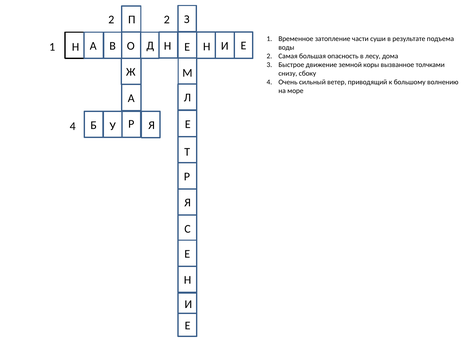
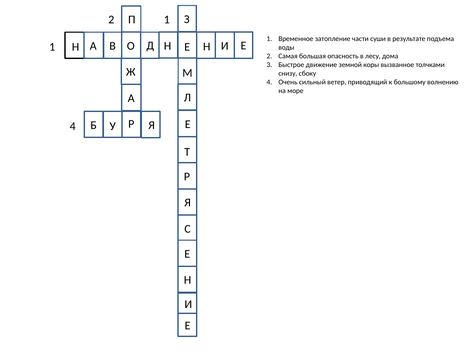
2 2: 2 -> 1
